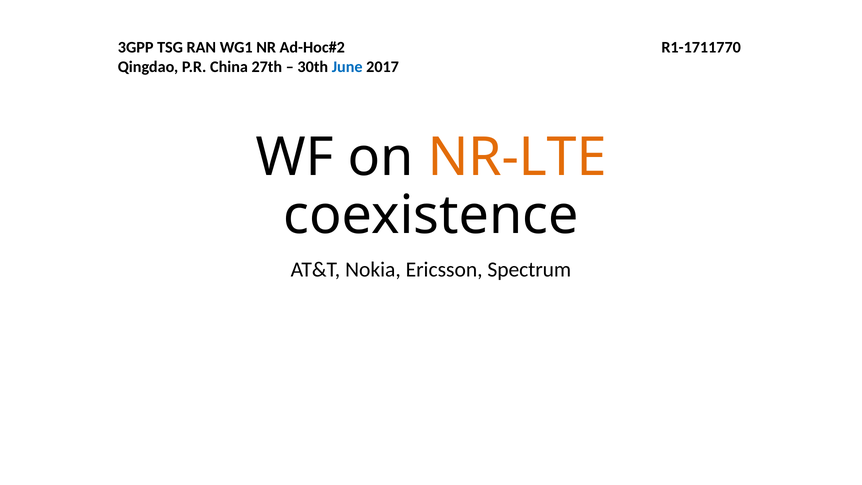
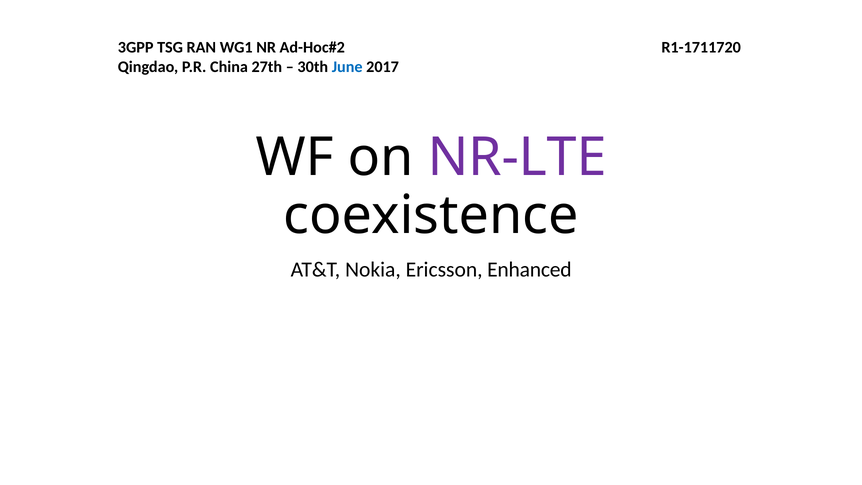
R1-1711770: R1-1711770 -> R1-1711720
NR-LTE colour: orange -> purple
Spectrum: Spectrum -> Enhanced
